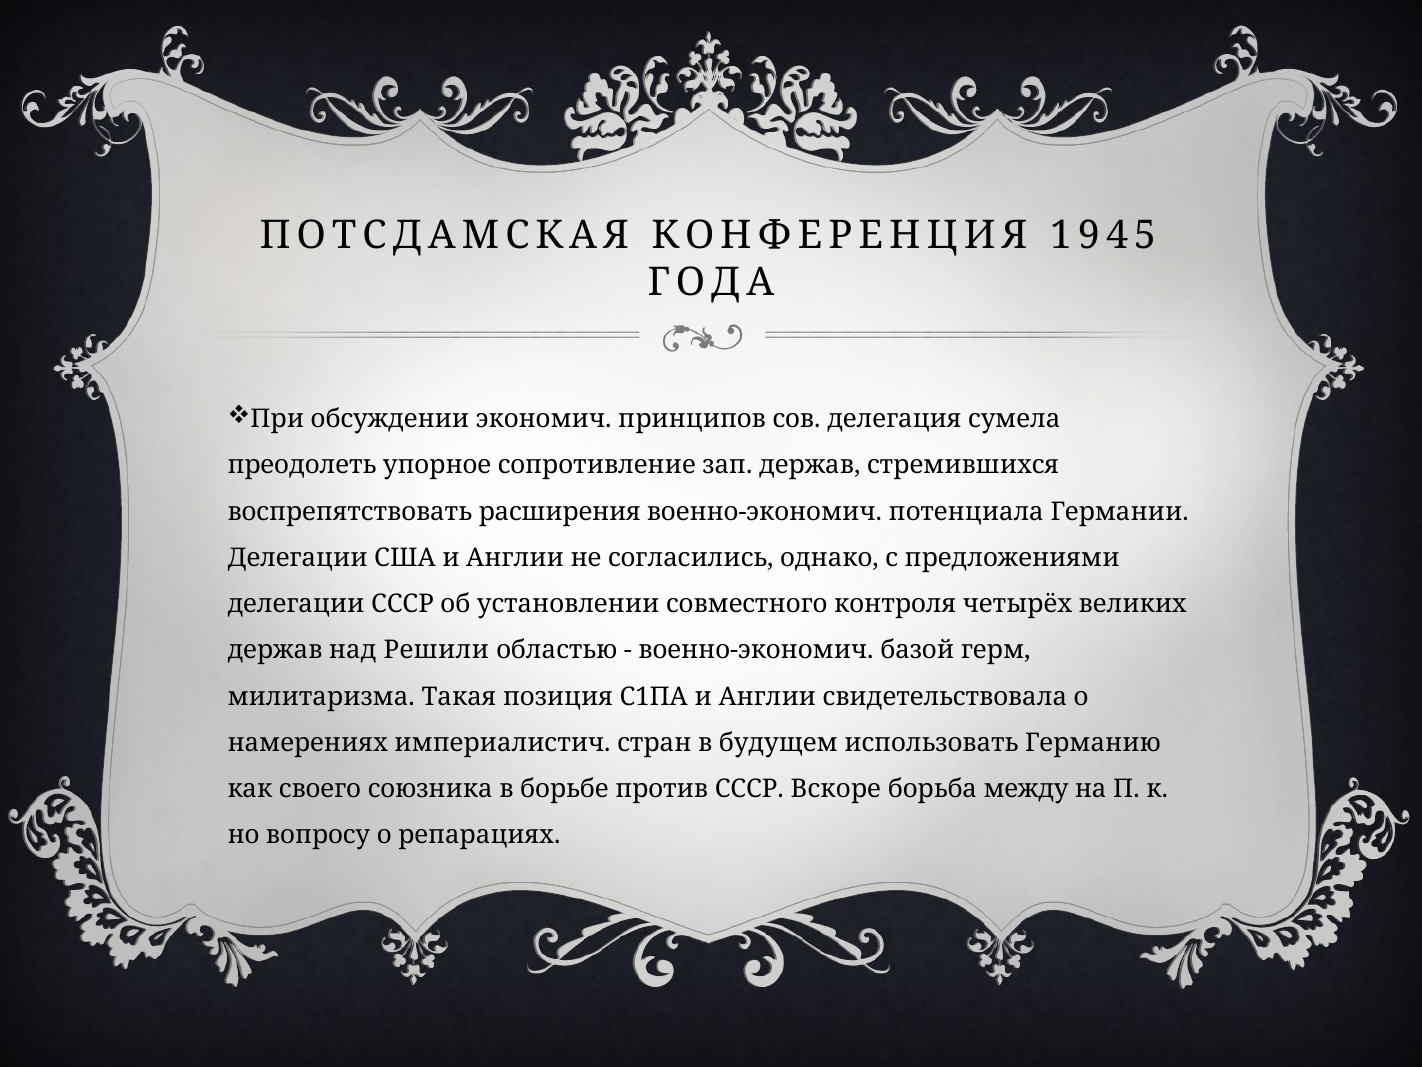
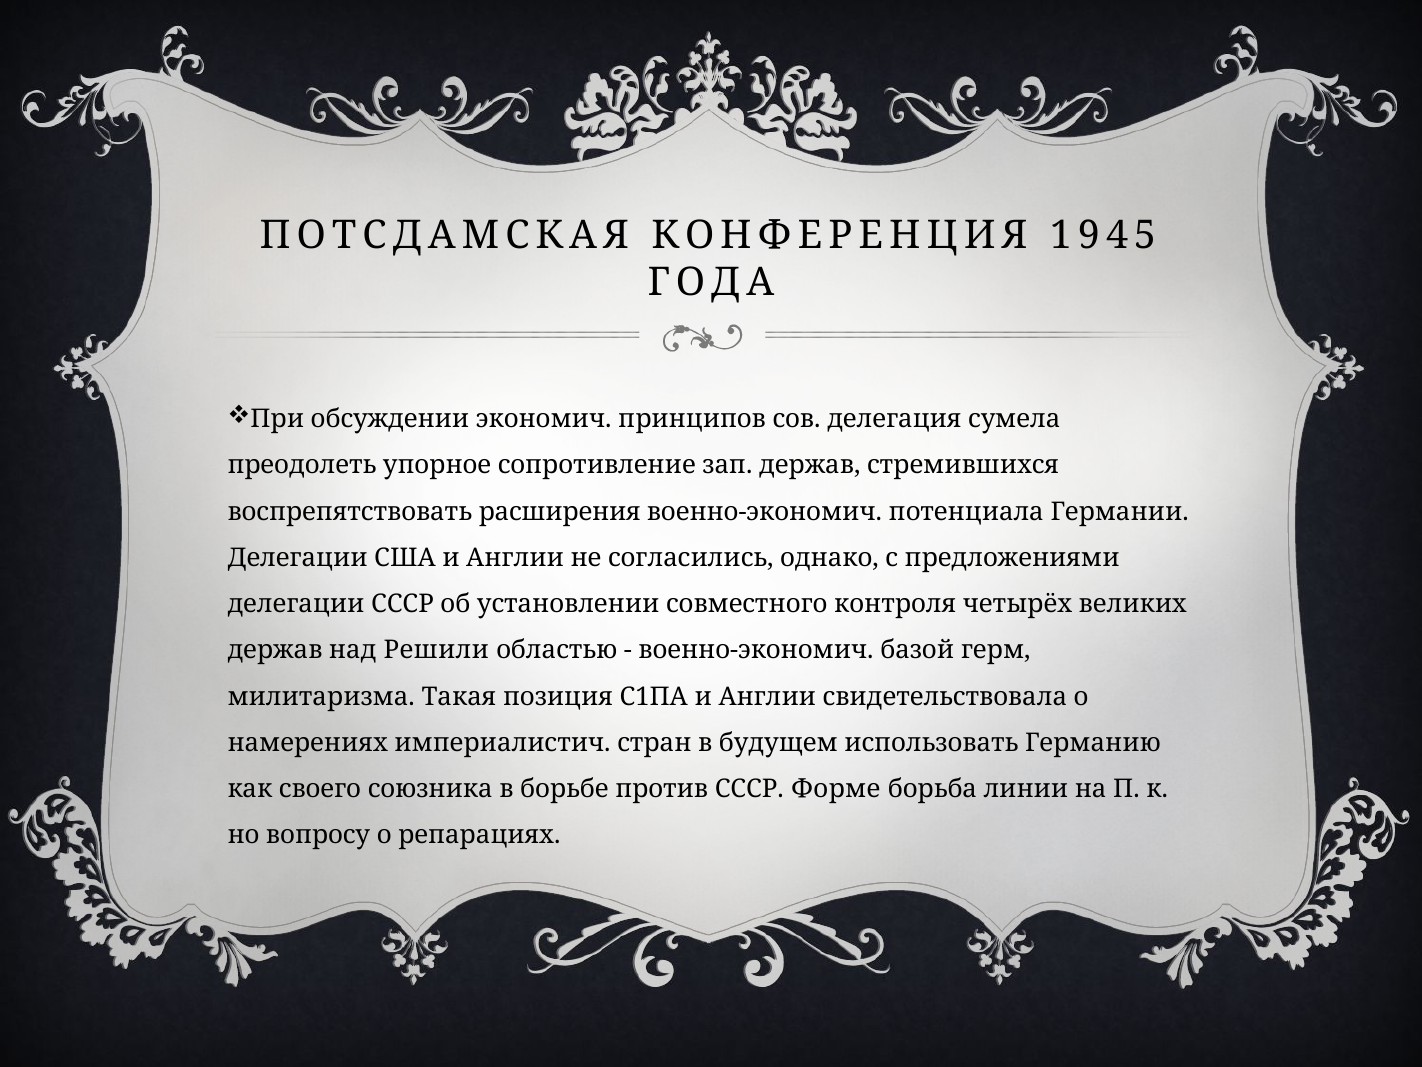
Вскоре: Вскоре -> Форме
между: между -> линии
